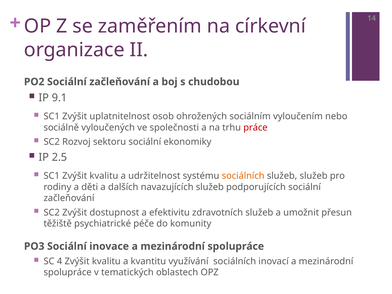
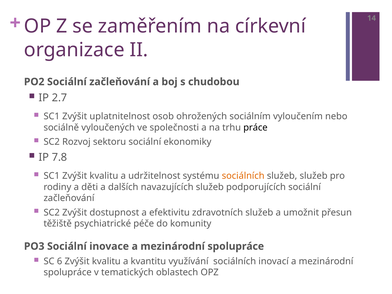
9.1: 9.1 -> 2.7
práce colour: red -> black
2.5: 2.5 -> 7.8
4: 4 -> 6
